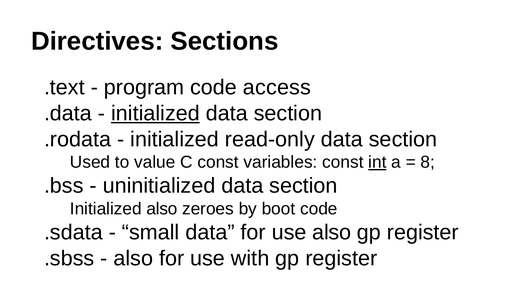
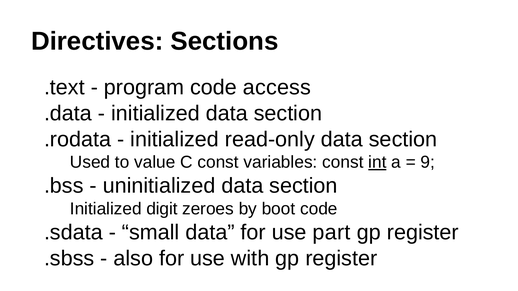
initialized at (155, 114) underline: present -> none
8: 8 -> 9
Initialized also: also -> digit
use also: also -> part
